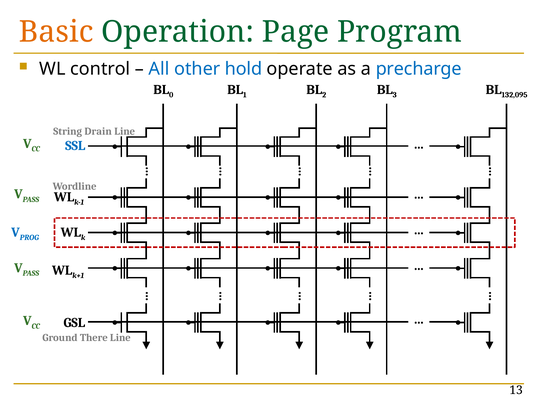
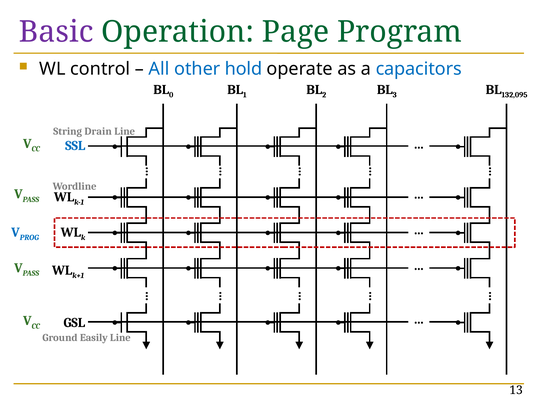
Basic colour: orange -> purple
precharge: precharge -> capacitors
There: There -> Easily
